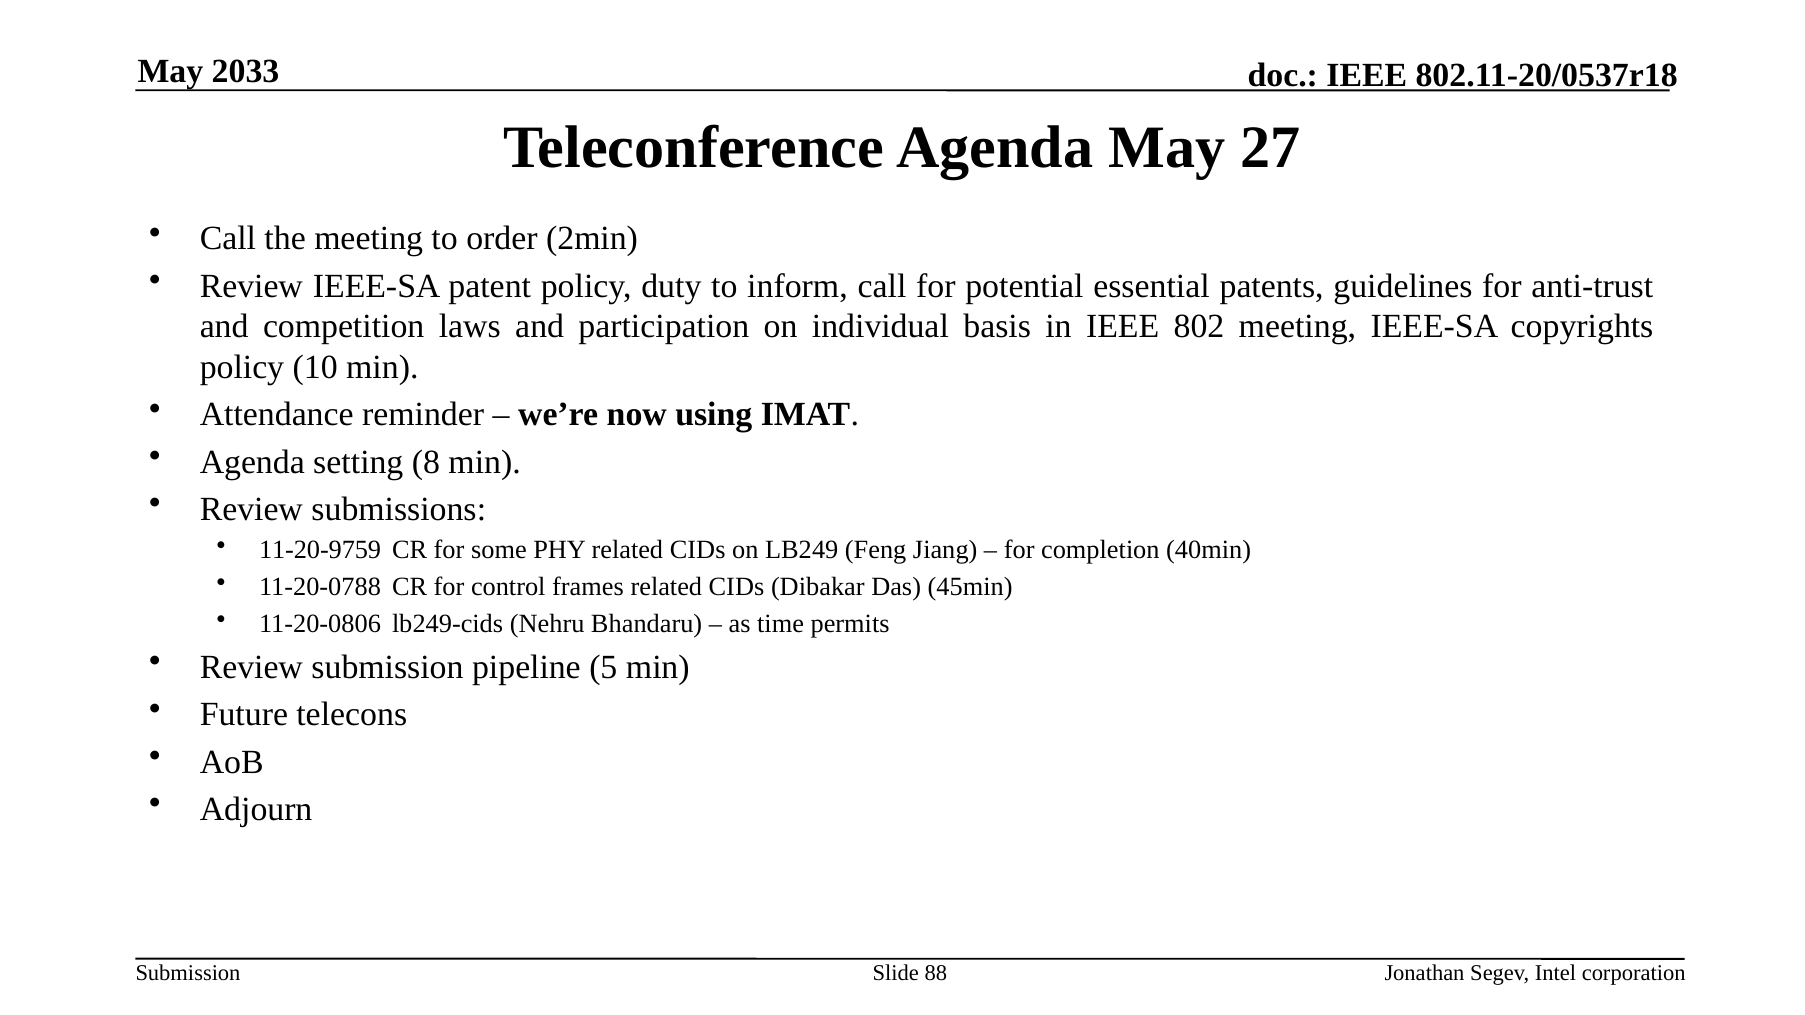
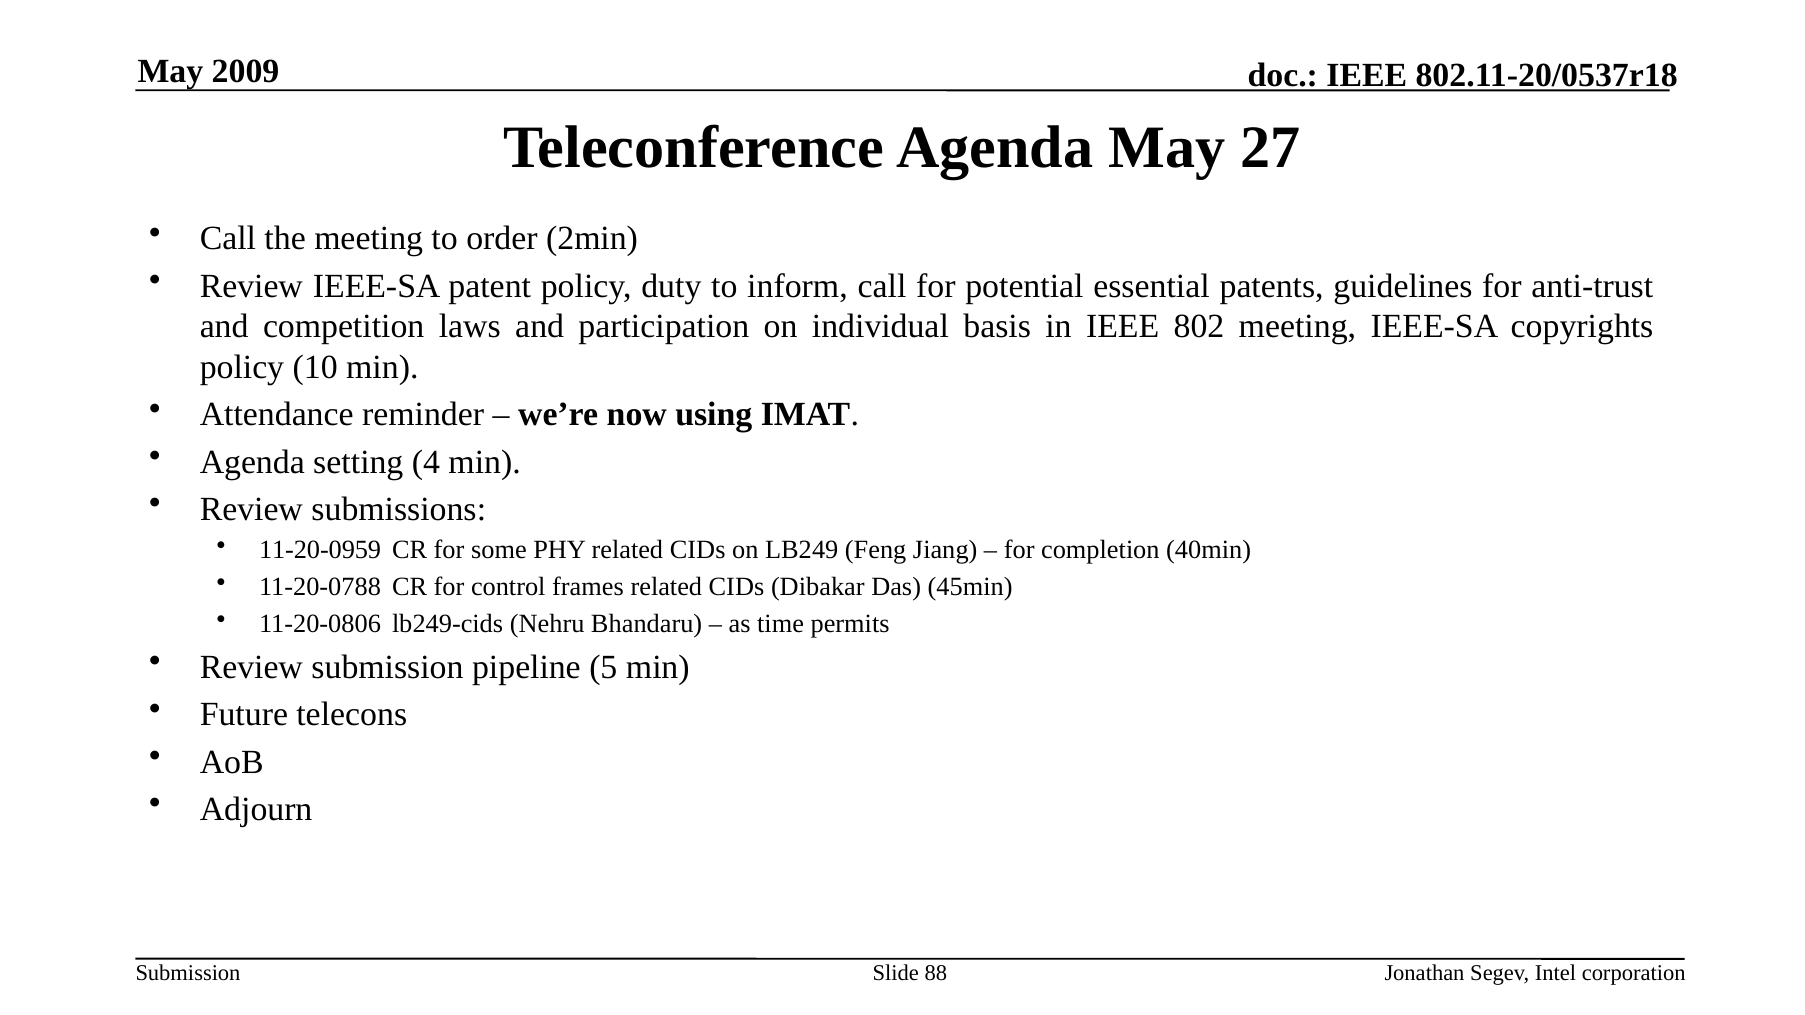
2033: 2033 -> 2009
8: 8 -> 4
11-20-9759: 11-20-9759 -> 11-20-0959
